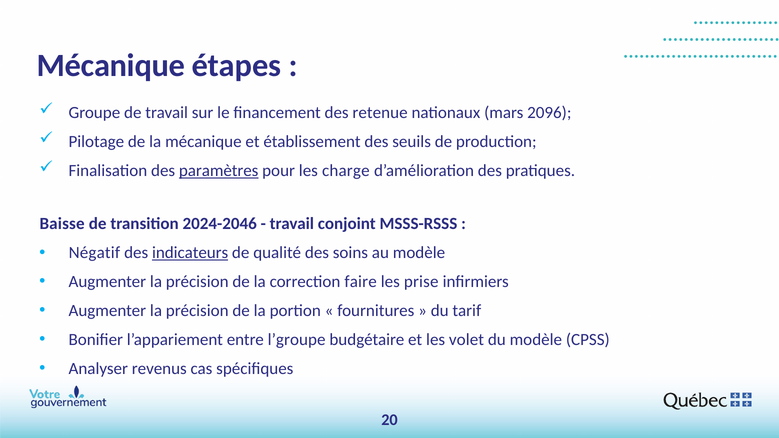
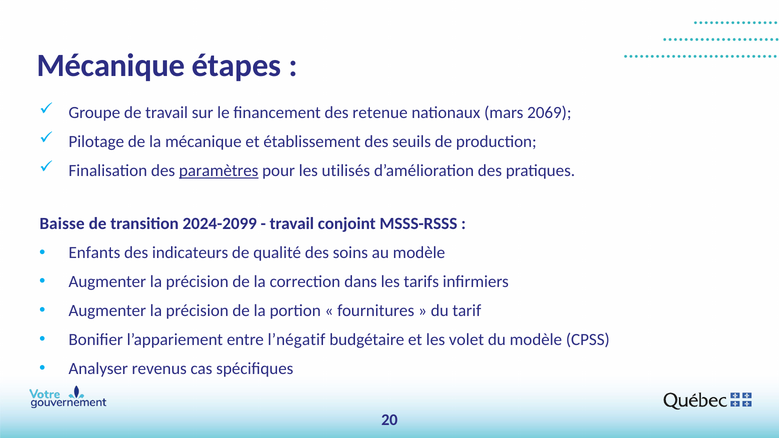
2096: 2096 -> 2069
charge: charge -> utilisés
2024-2046: 2024-2046 -> 2024-2099
Négatif: Négatif -> Enfants
indicateurs underline: present -> none
faire: faire -> dans
prise: prise -> tarifs
l’groupe: l’groupe -> l’négatif
